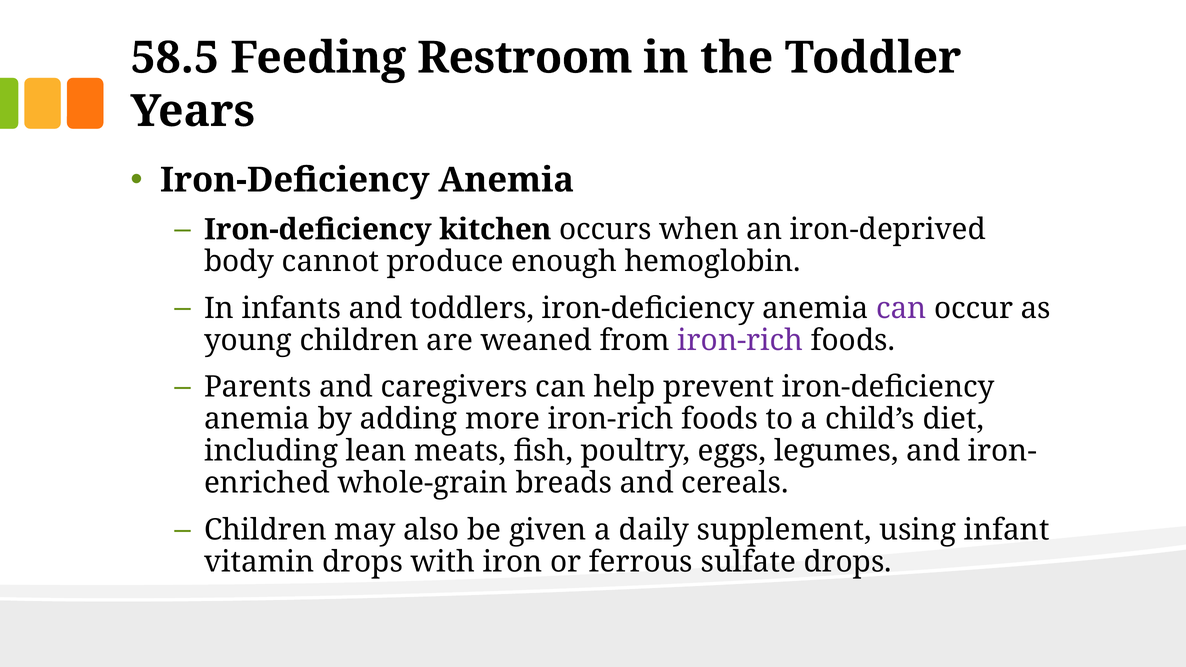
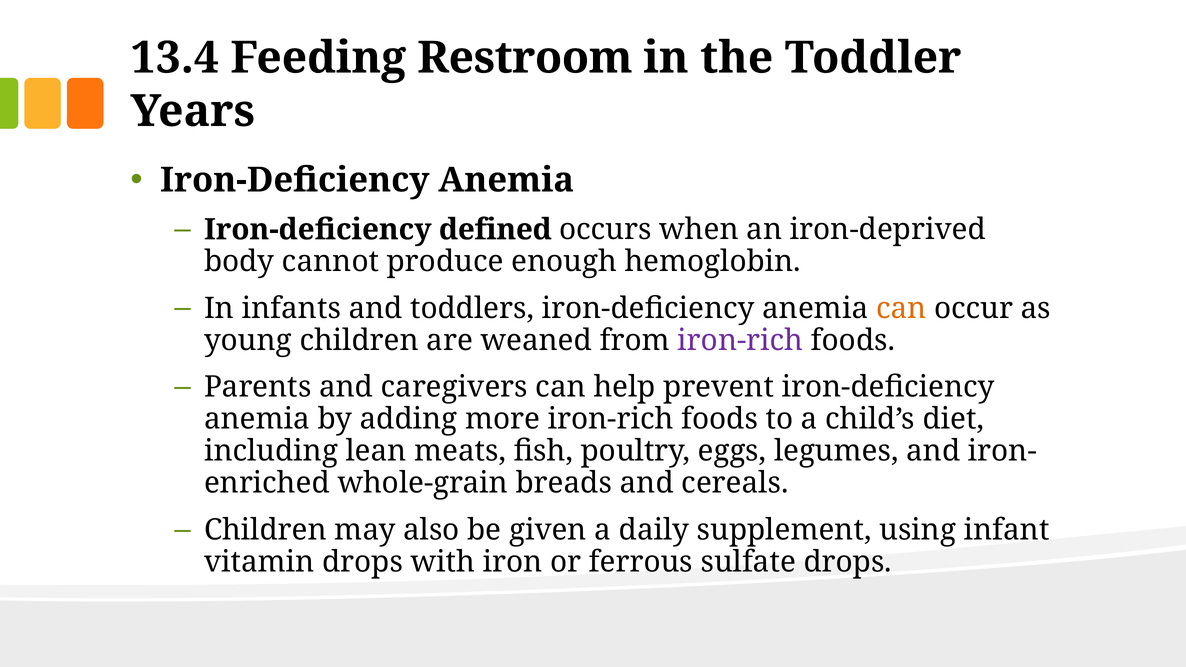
58.5: 58.5 -> 13.4
kitchen: kitchen -> defined
can at (901, 309) colour: purple -> orange
